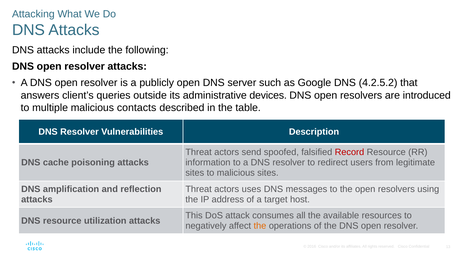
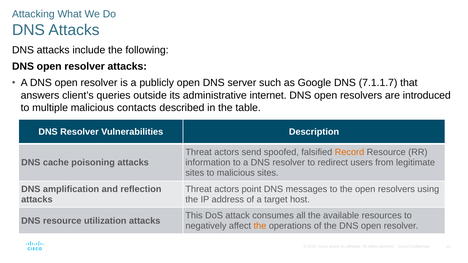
4.2.5.2: 4.2.5.2 -> 7.1.1.7
devices: devices -> internet
Record colour: red -> orange
uses: uses -> point
